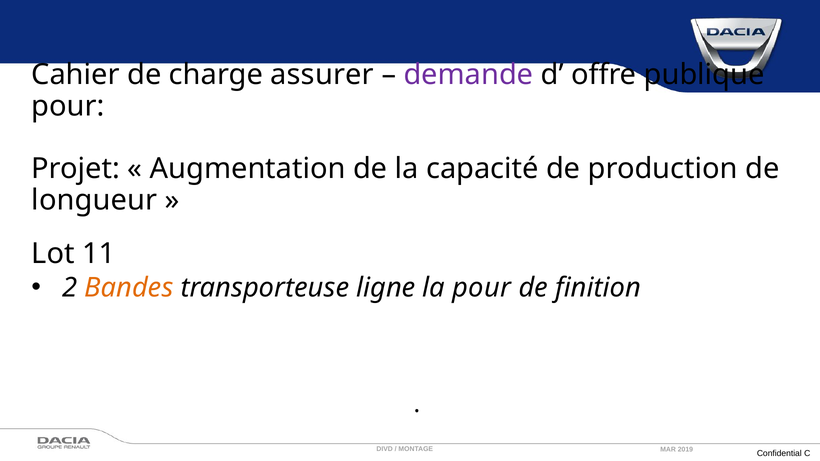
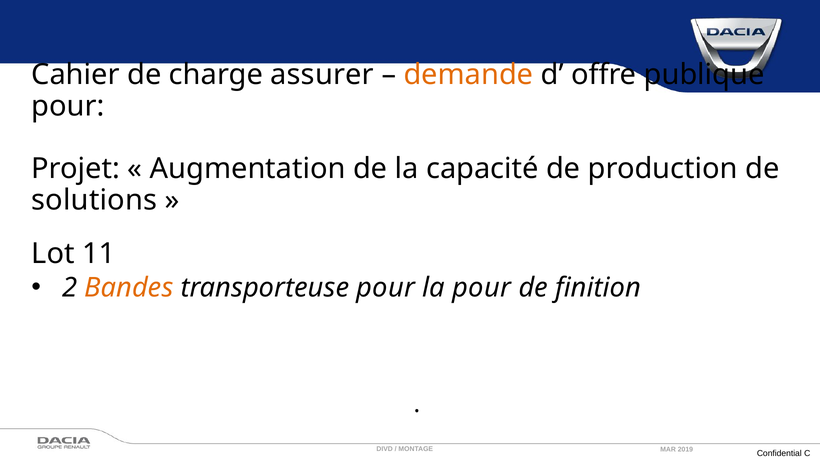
demande colour: purple -> orange
longueur: longueur -> solutions
transporteuse ligne: ligne -> pour
